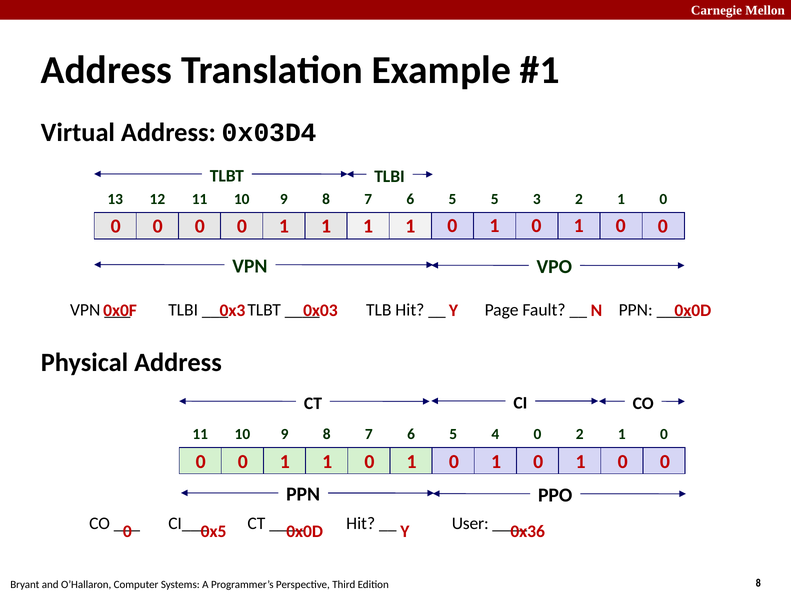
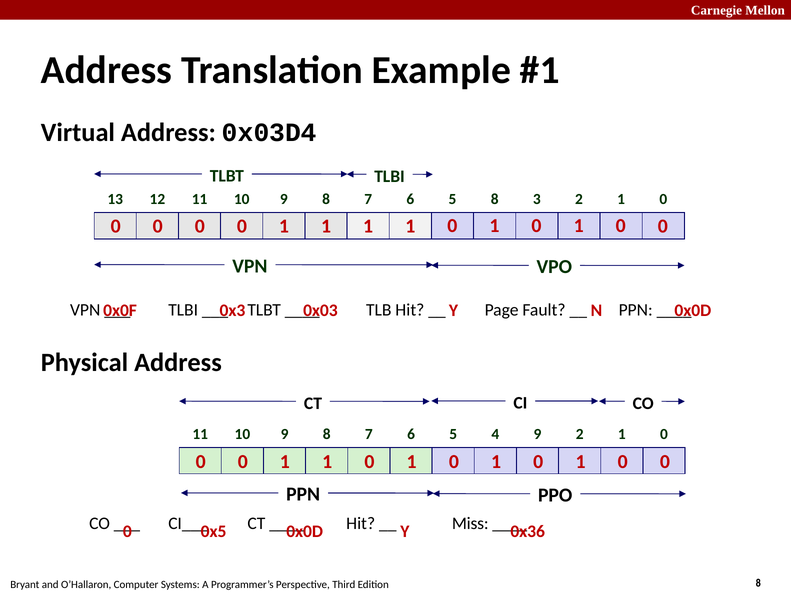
5 5: 5 -> 8
4 0: 0 -> 9
User: User -> Miss
